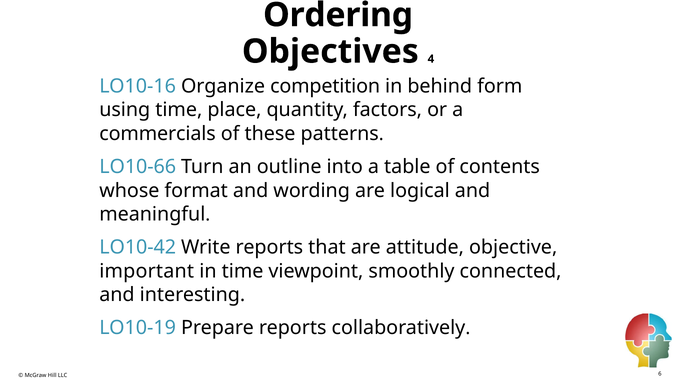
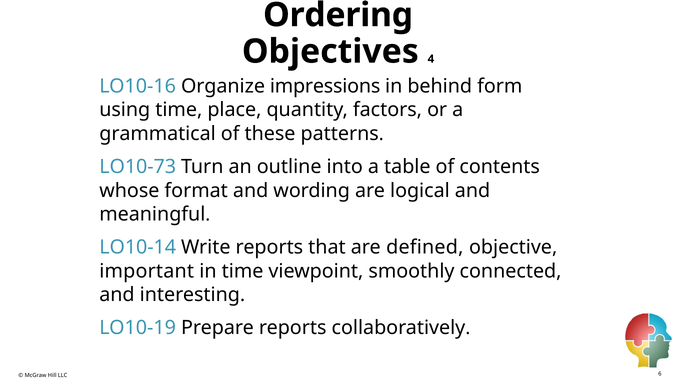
competition: competition -> impressions
commercials: commercials -> grammatical
LO10-66: LO10-66 -> LO10-73
LO10-42: LO10-42 -> LO10-14
attitude: attitude -> defined
